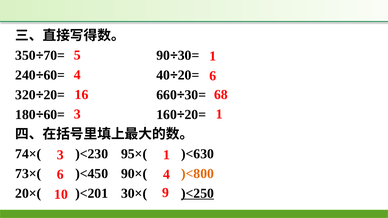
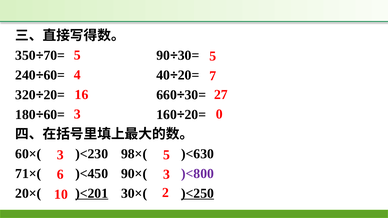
5 1: 1 -> 5
4 6: 6 -> 7
68: 68 -> 27
1 at (219, 114): 1 -> 0
74×(: 74×( -> 60×(
95×(: 95×( -> 98×(
1 at (167, 155): 1 -> 5
73×(: 73×( -> 71×(
)<800 colour: orange -> purple
6 4: 4 -> 3
)<201 underline: none -> present
9: 9 -> 2
